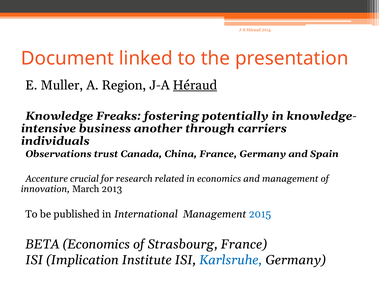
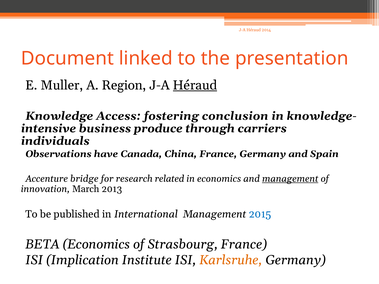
Freaks: Freaks -> Access
potentially: potentially -> conclusion
another: another -> produce
trust: trust -> have
crucial: crucial -> bridge
management at (290, 179) underline: none -> present
Karlsruhe colour: blue -> orange
